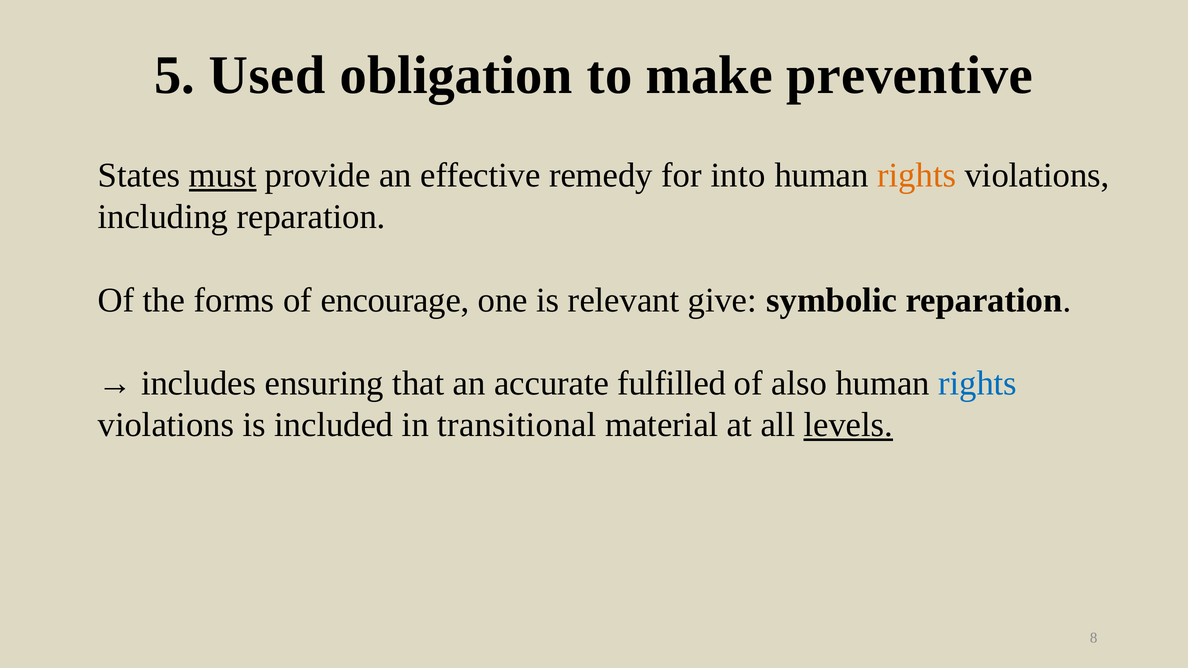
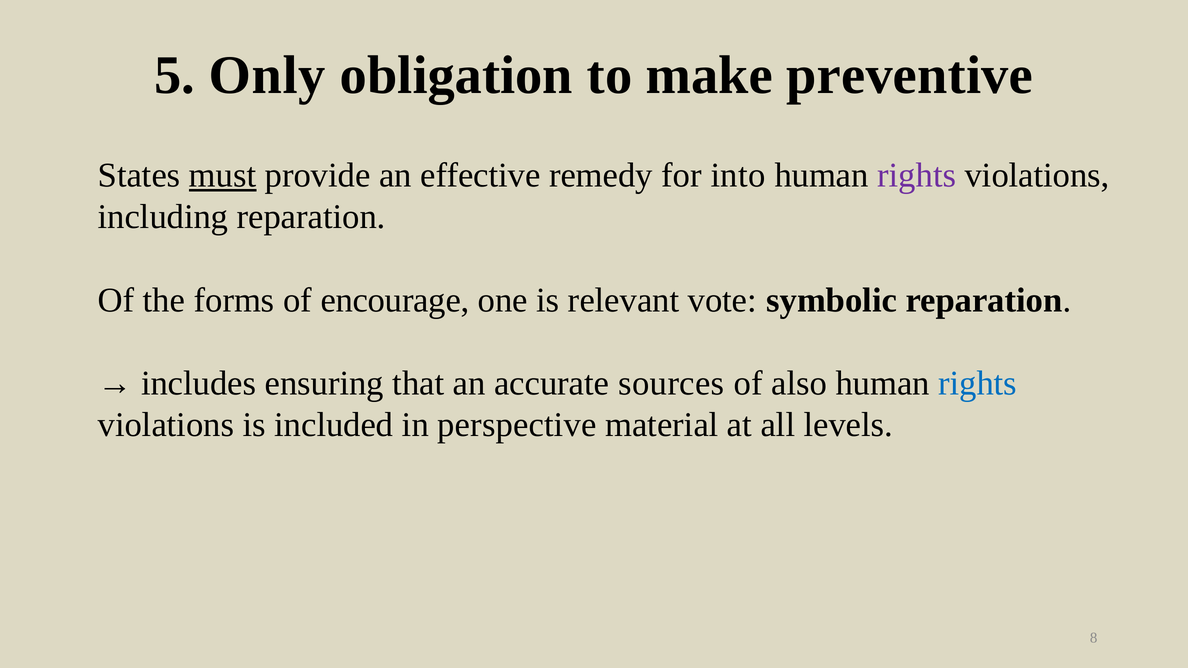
Used: Used -> Only
rights at (917, 175) colour: orange -> purple
give: give -> vote
fulfilled: fulfilled -> sources
transitional: transitional -> perspective
levels underline: present -> none
